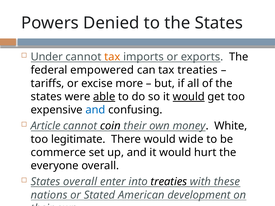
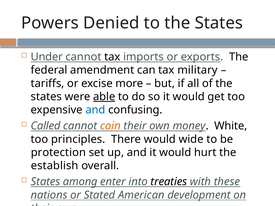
tax at (112, 57) colour: orange -> black
empowered: empowered -> amendment
tax treaties: treaties -> military
would at (189, 97) underline: present -> none
Article: Article -> Called
coin colour: black -> orange
legitimate: legitimate -> principles
commerce: commerce -> protection
everyone: everyone -> establish
States overall: overall -> among
